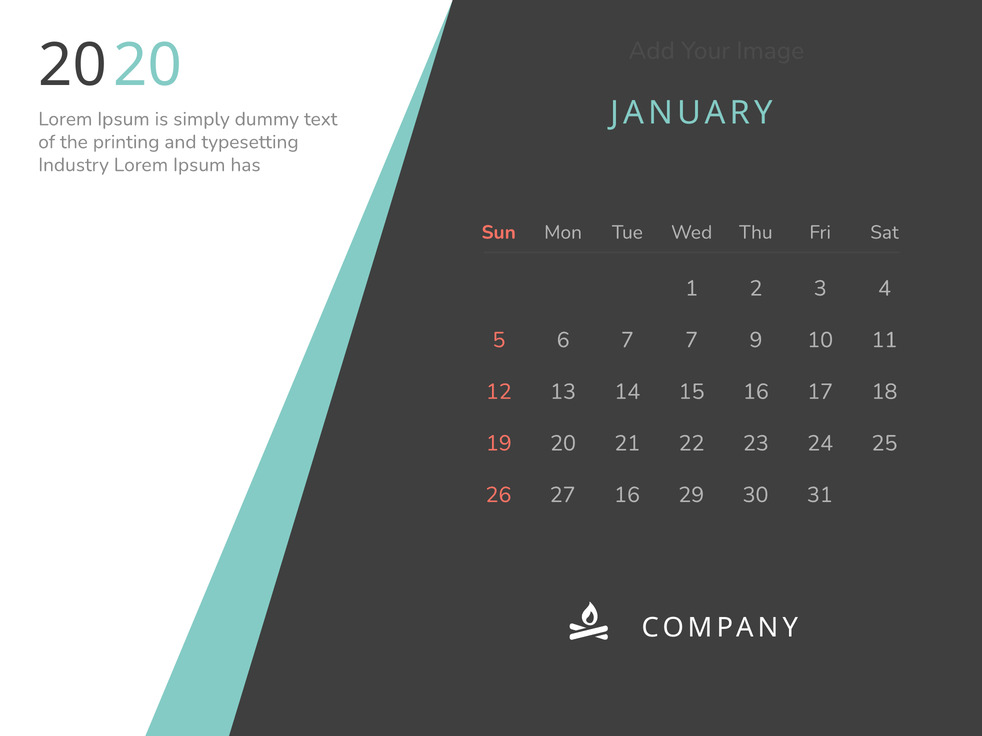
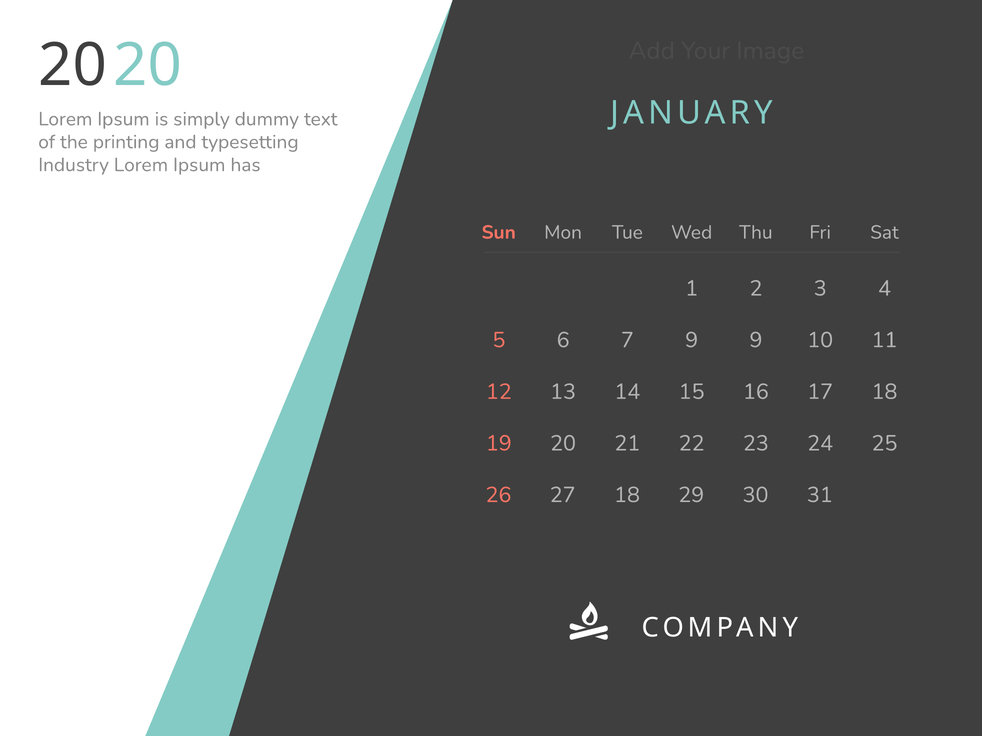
7 7: 7 -> 9
27 16: 16 -> 18
